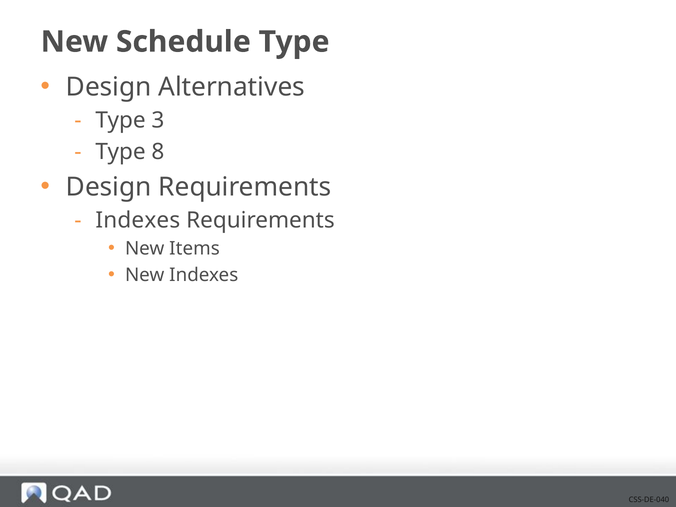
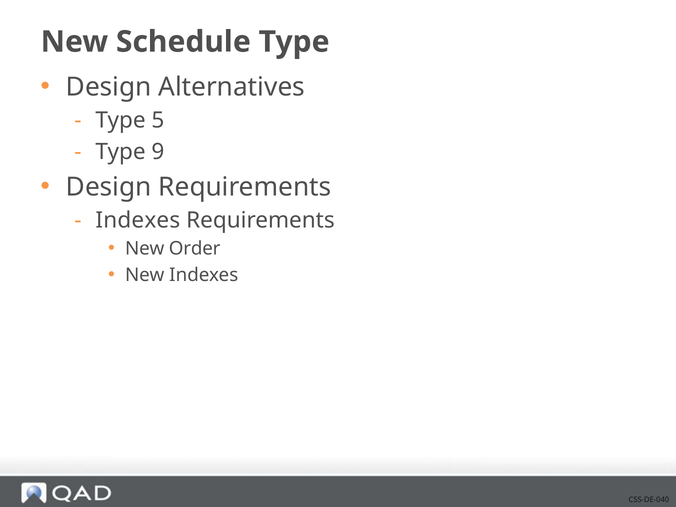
3: 3 -> 5
8: 8 -> 9
Items: Items -> Order
